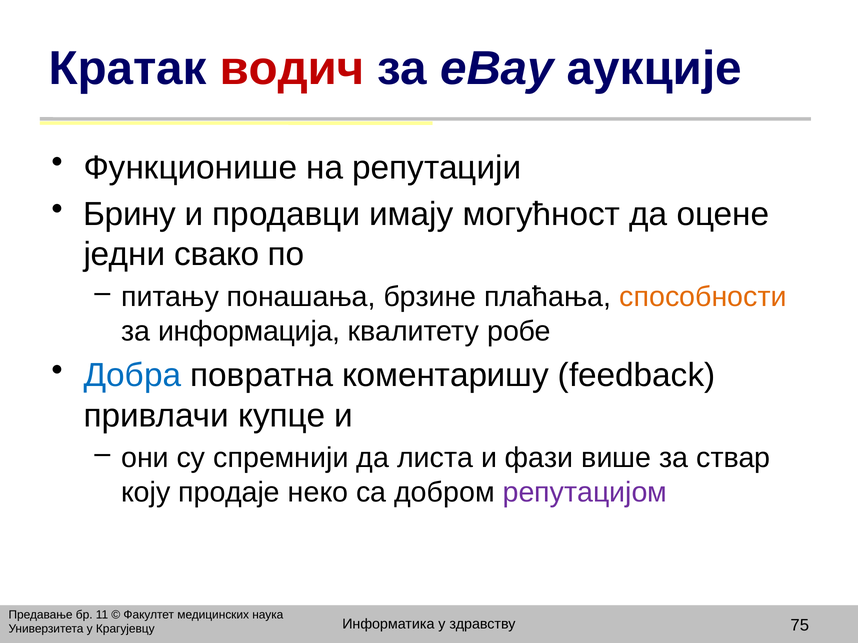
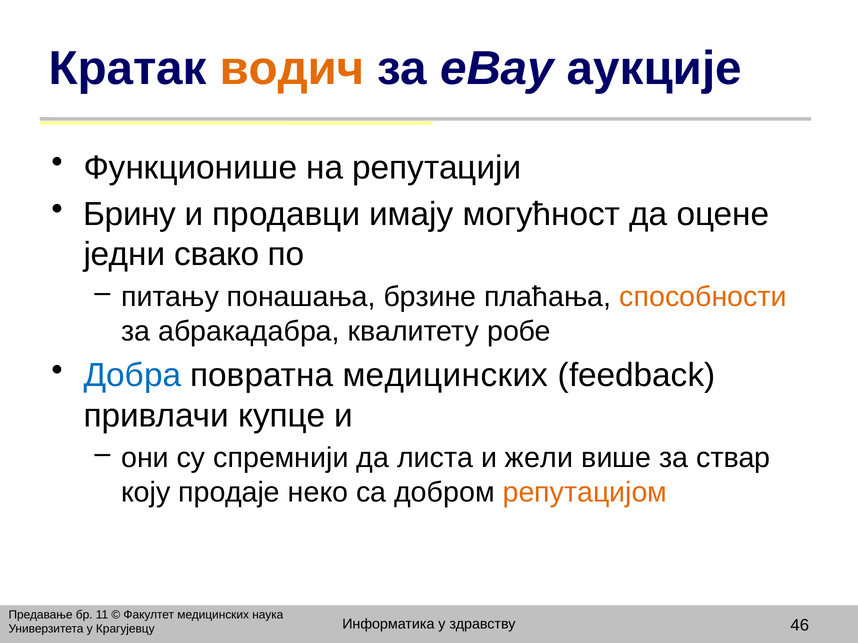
водич colour: red -> orange
информација: информација -> абракадабра
повратна коментаришу: коментаришу -> медицинских
фази: фази -> жели
репутацијом colour: purple -> orange
75: 75 -> 46
